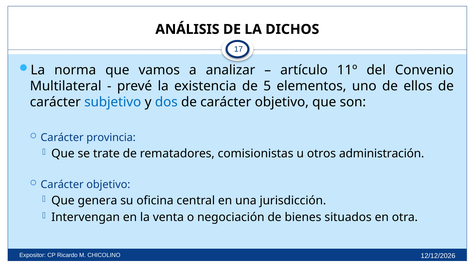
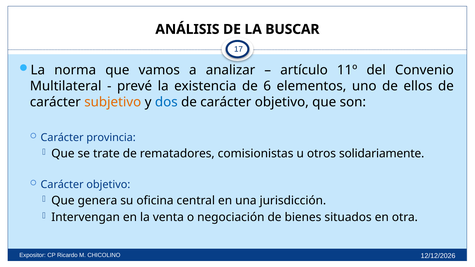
DICHOS: DICHOS -> BUSCAR
5: 5 -> 6
subjetivo colour: blue -> orange
administración: administración -> solidariamente
